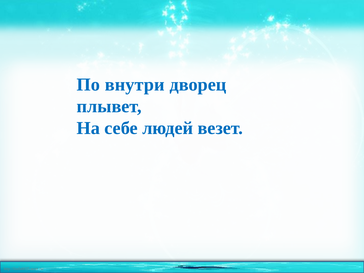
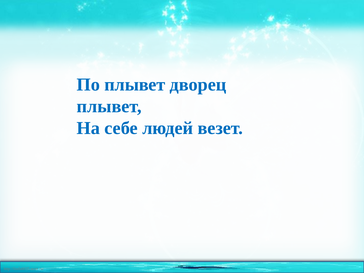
По внутри: внутри -> плывет
